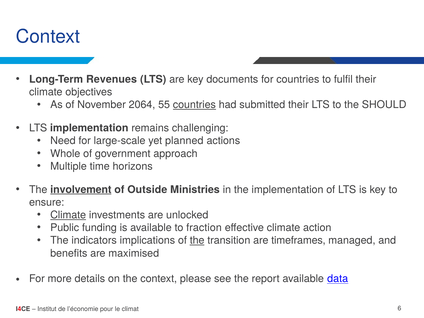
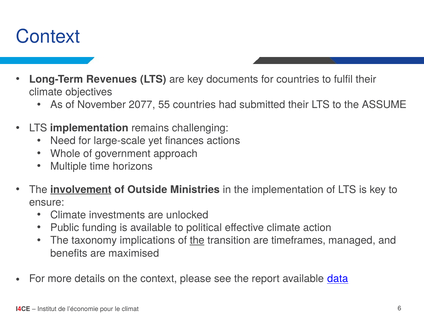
2064: 2064 -> 2077
countries at (194, 105) underline: present -> none
SHOULD: SHOULD -> ASSUME
planned: planned -> finances
Climate at (68, 215) underline: present -> none
fraction: fraction -> political
indicators: indicators -> taxonomy
